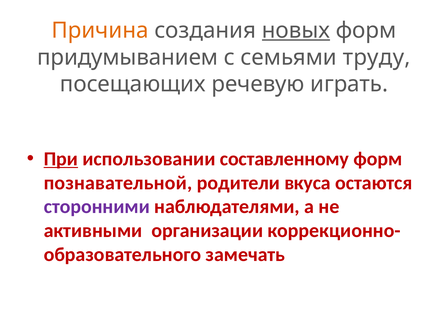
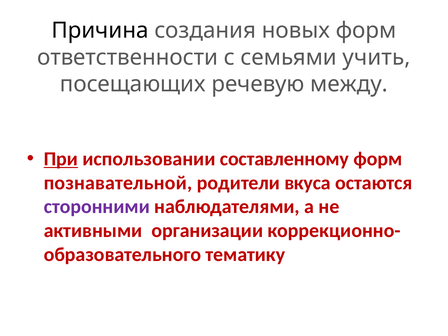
Причина colour: orange -> black
новых underline: present -> none
придумыванием: придумыванием -> ответственности
труду: труду -> учить
играть: играть -> между
замечать: замечать -> тематику
